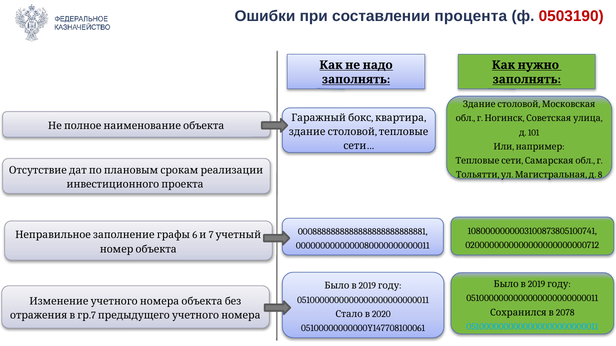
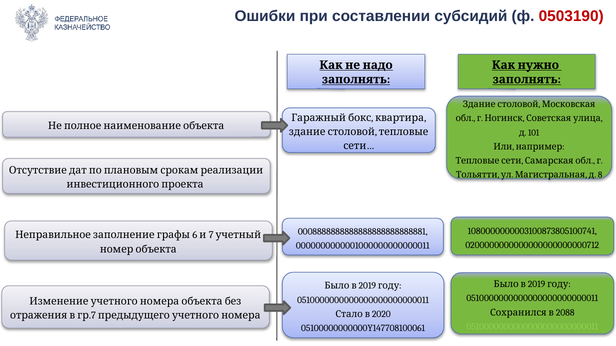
процента: процента -> субсидий
0000000000000080000000000011: 0000000000000080000000000011 -> 0000000000001000000000000011
2078: 2078 -> 2088
0510000000000000000000000011 at (532, 327) colour: light blue -> light green
